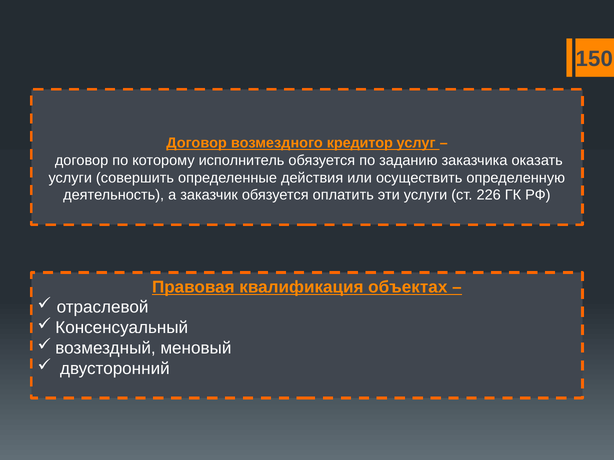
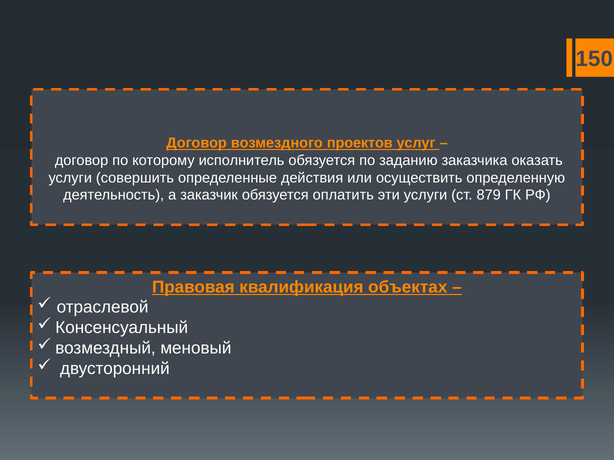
кредитор: кредитор -> проектов
226: 226 -> 879
